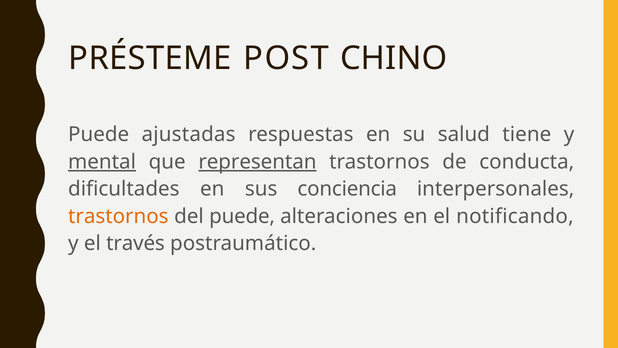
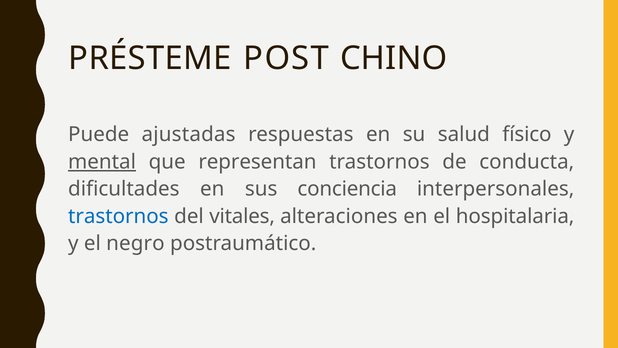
tiene: tiene -> físico
representan underline: present -> none
trastornos at (118, 216) colour: orange -> blue
del puede: puede -> vitales
notificando: notificando -> hospitalaria
través: través -> negro
